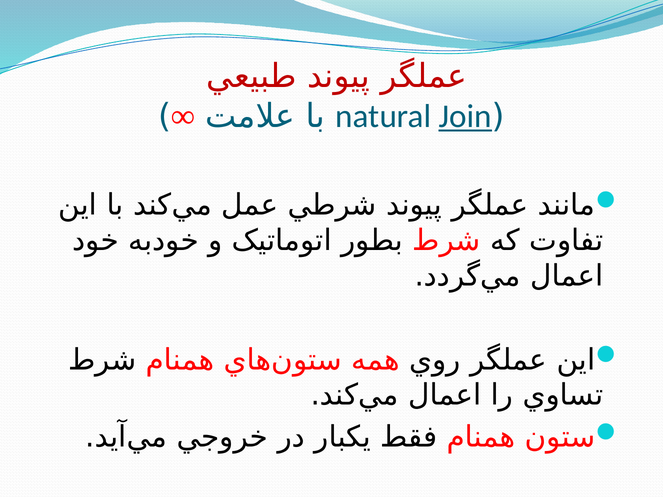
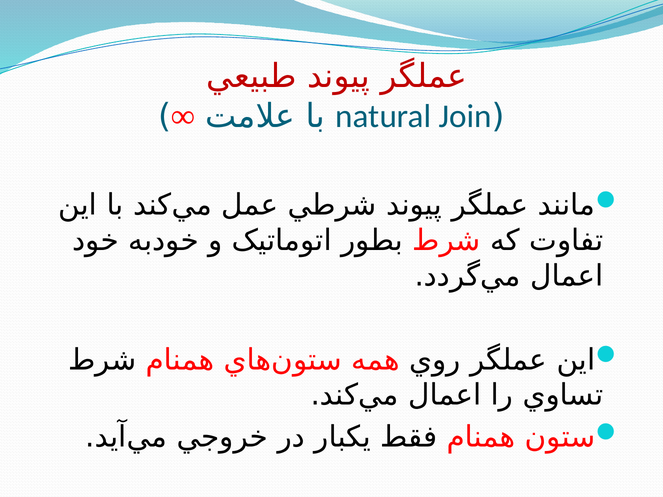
Join underline: present -> none
